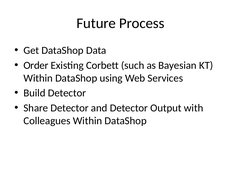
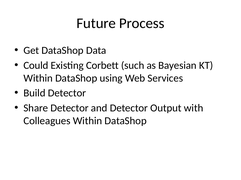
Order: Order -> Could
